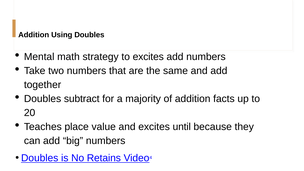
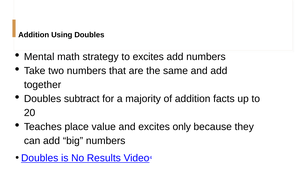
until: until -> only
Retains: Retains -> Results
